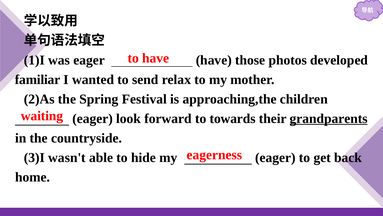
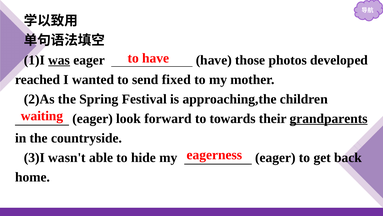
was underline: none -> present
familiar: familiar -> reached
relax: relax -> fixed
